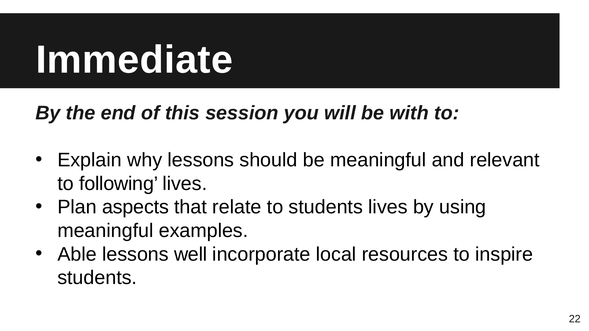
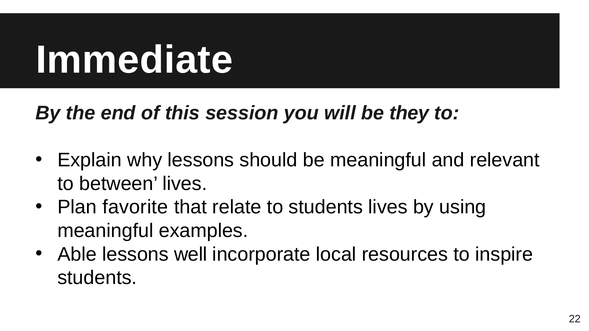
with: with -> they
following: following -> between
aspects: aspects -> favorite
